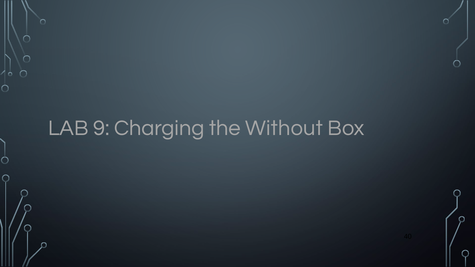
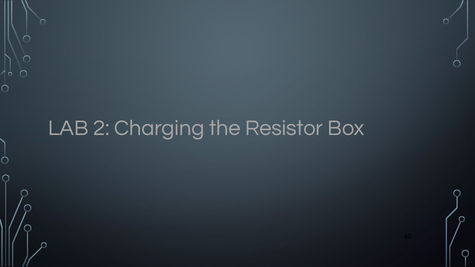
9: 9 -> 2
Without: Without -> Resistor
